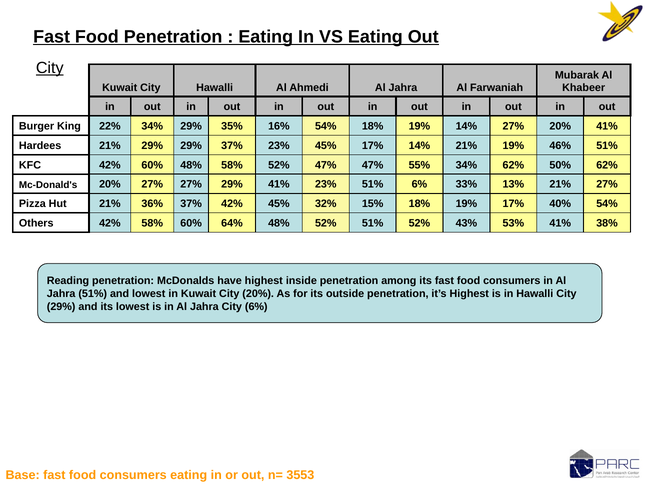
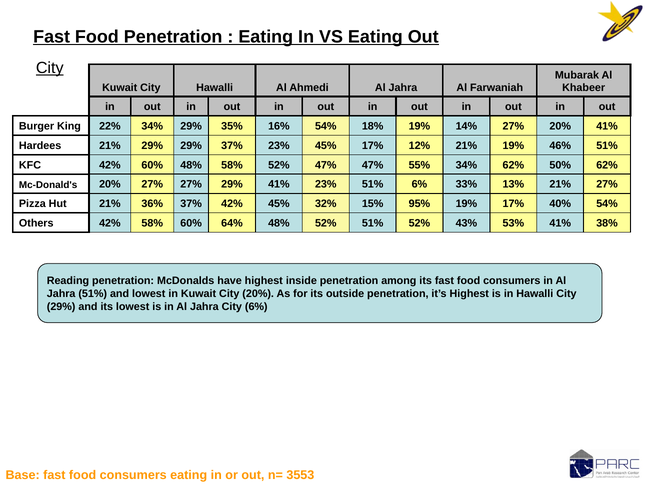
17% 14%: 14% -> 12%
15% 18%: 18% -> 95%
